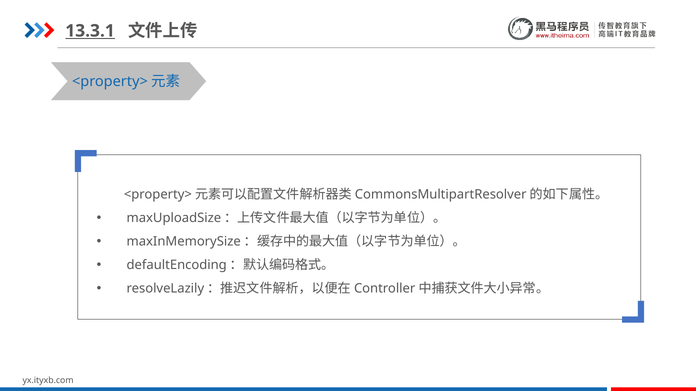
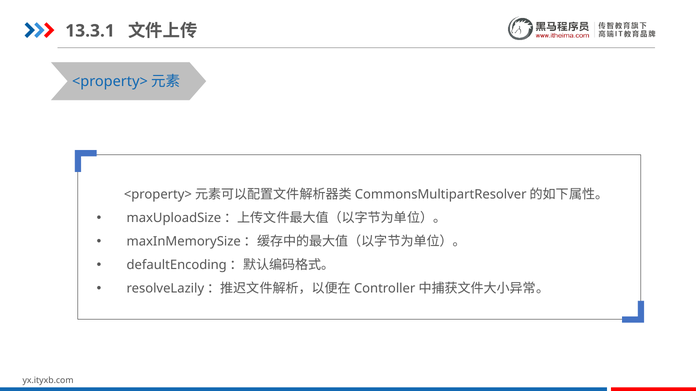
13.3.1 underline: present -> none
